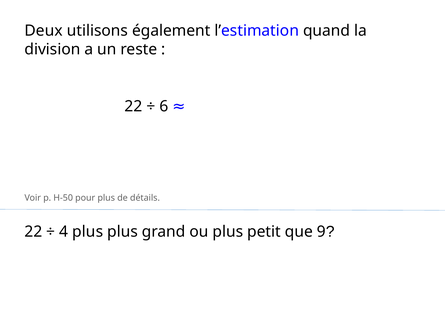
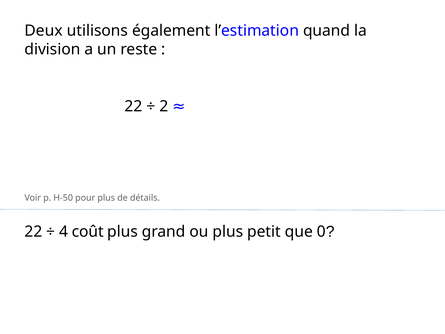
6: 6 -> 2
4 plus: plus -> coût
9: 9 -> 0
